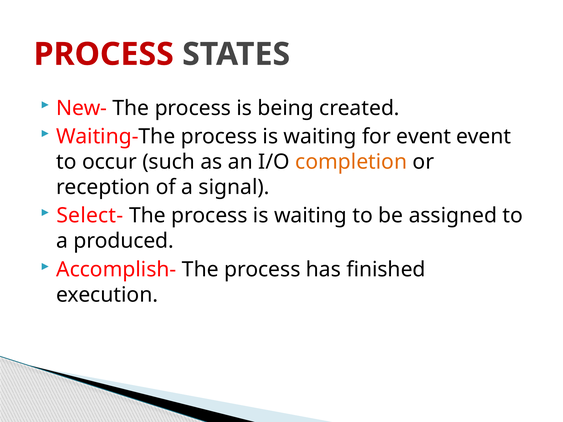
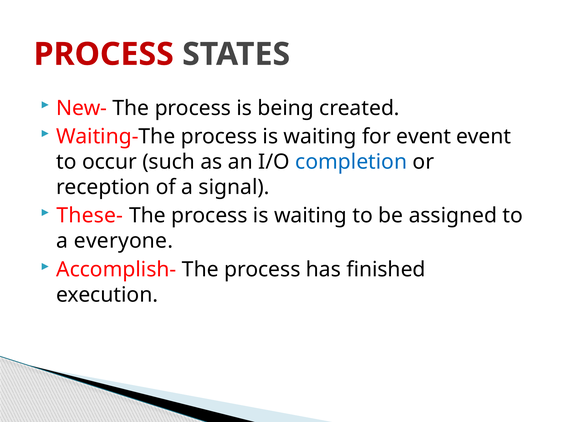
completion colour: orange -> blue
Select-: Select- -> These-
produced: produced -> everyone
